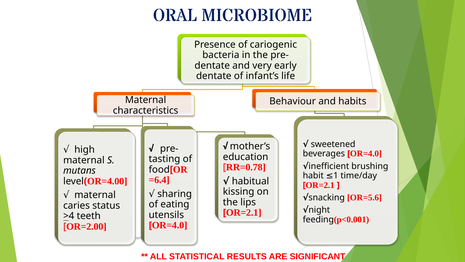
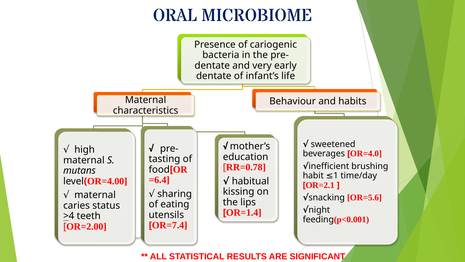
OR=2.1 at (244, 212): OR=2.1 -> OR=1.4
OR=4.0 at (170, 225): OR=4.0 -> OR=7.4
